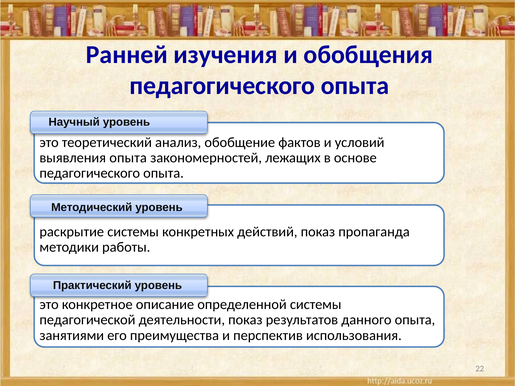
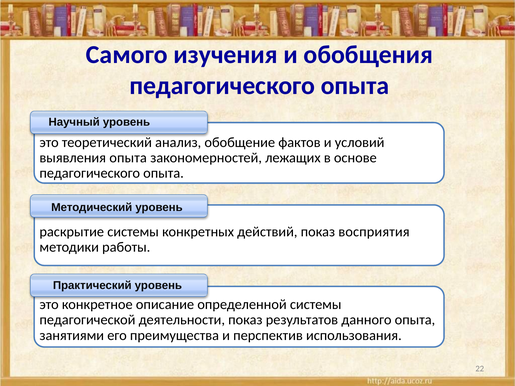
Ранней: Ранней -> Самого
пропаганда: пропаганда -> восприятия
